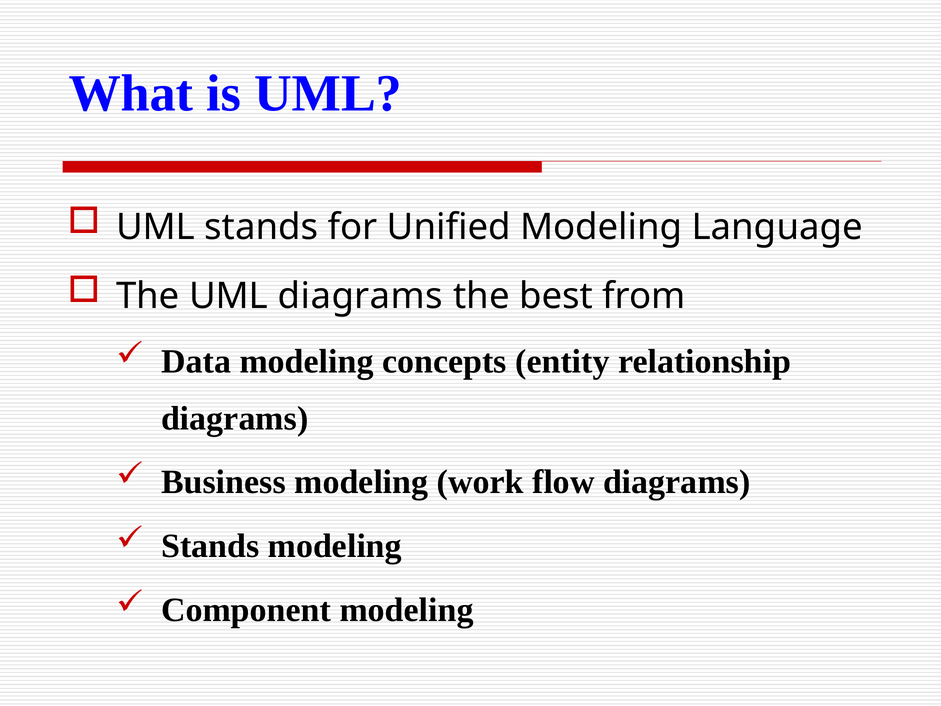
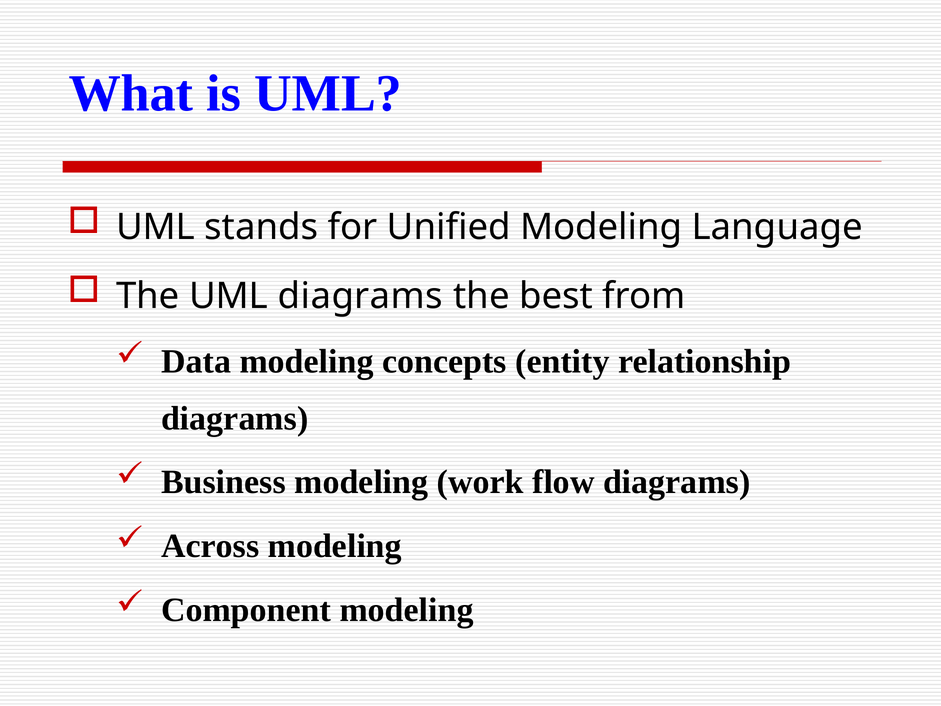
Stands at (210, 546): Stands -> Across
